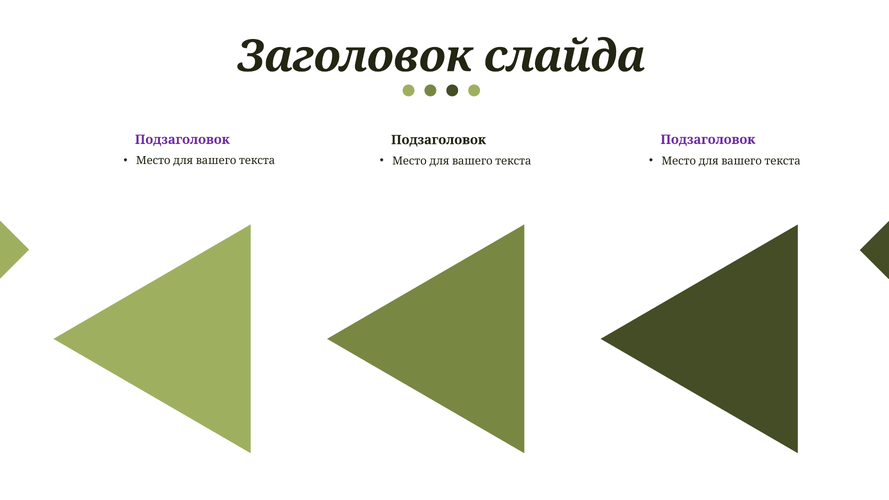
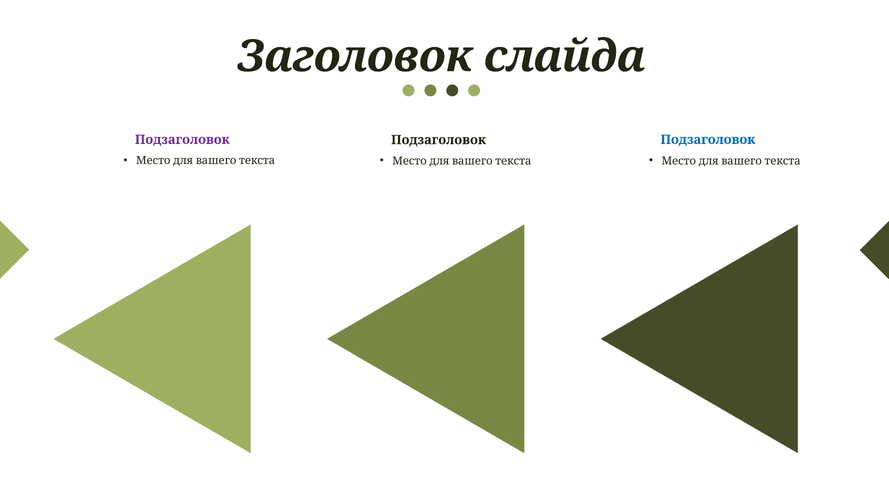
Подзаголовок at (708, 140) colour: purple -> blue
